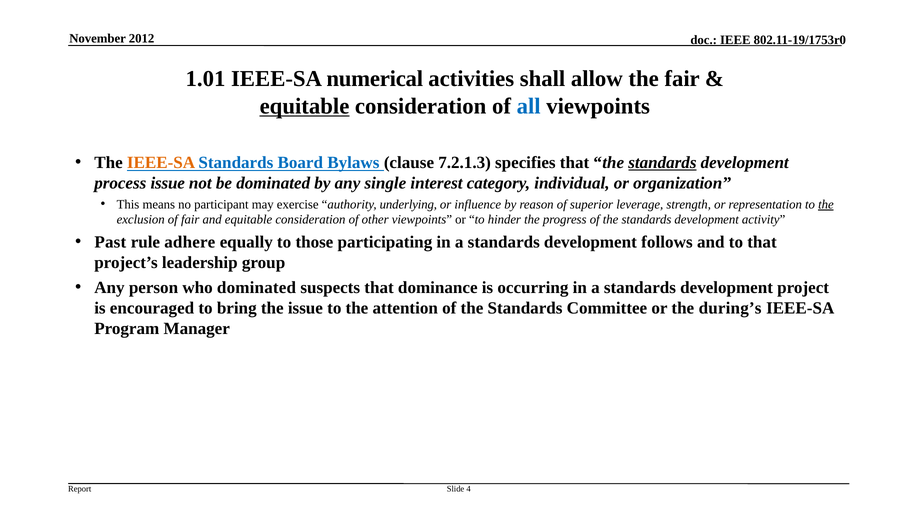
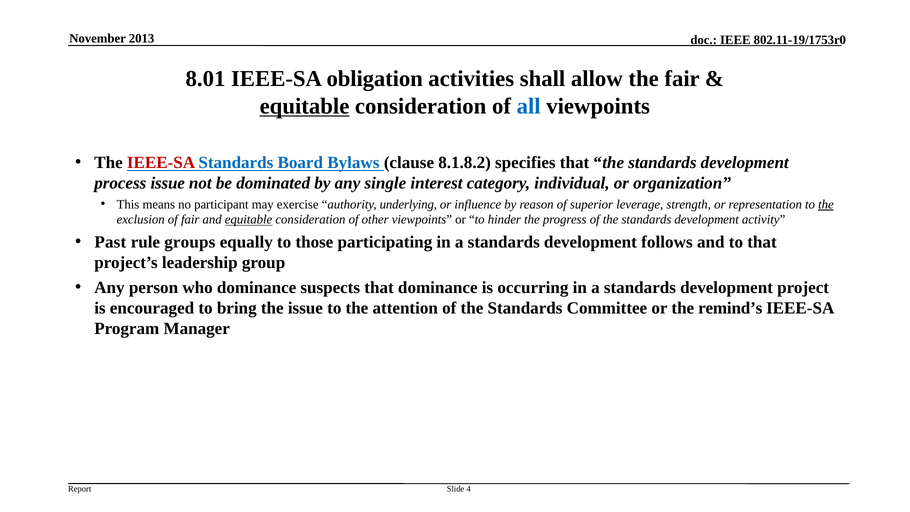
2012: 2012 -> 2013
1.01: 1.01 -> 8.01
numerical: numerical -> obligation
IEEE-SA at (161, 163) colour: orange -> red
7.2.1.3: 7.2.1.3 -> 8.1.8.2
standards at (662, 163) underline: present -> none
equitable at (249, 220) underline: none -> present
adhere: adhere -> groups
who dominated: dominated -> dominance
during’s: during’s -> remind’s
